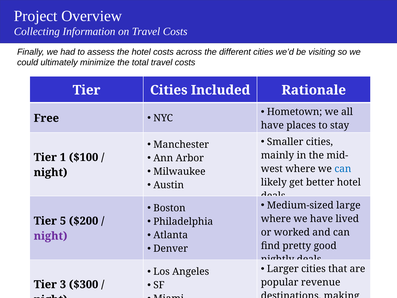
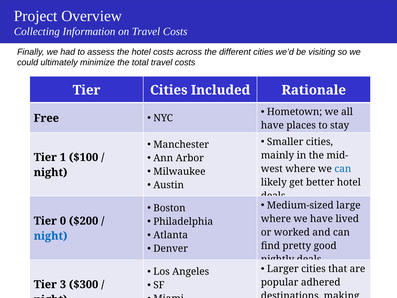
5: 5 -> 0
night at (51, 236) colour: purple -> blue
revenue: revenue -> adhered
